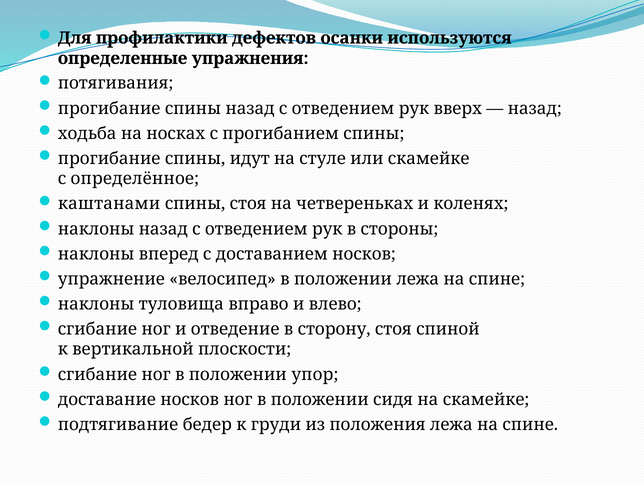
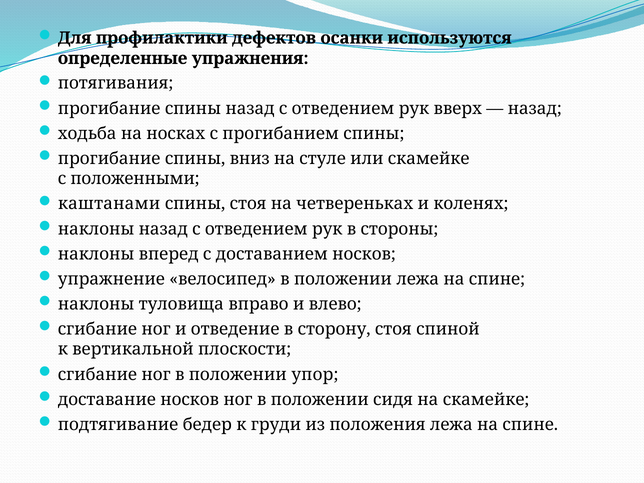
идут: идут -> вниз
определённое: определённое -> положенными
